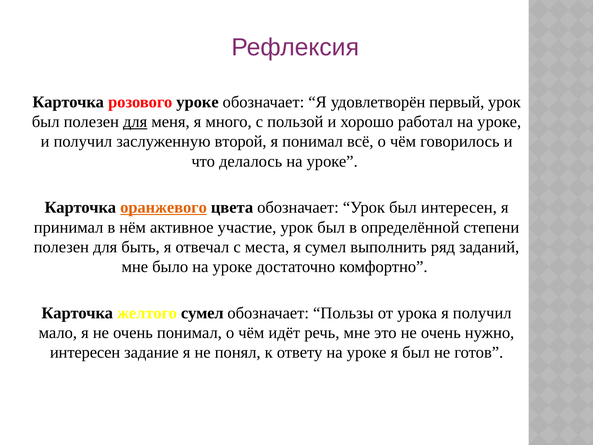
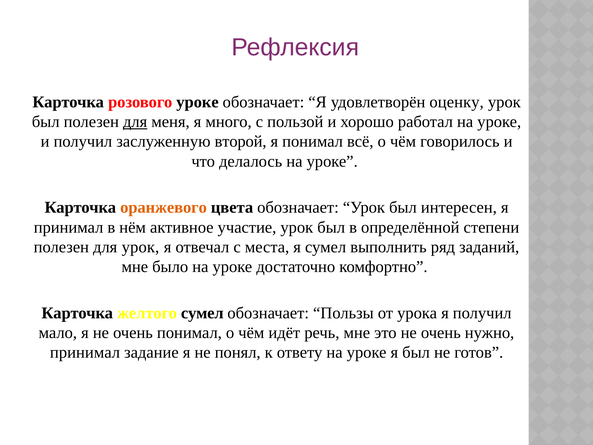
первый: первый -> оценку
оранжевого underline: present -> none
для быть: быть -> урок
интересен at (85, 352): интересен -> принимал
